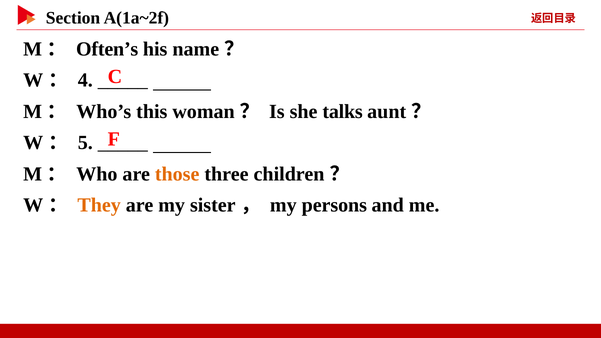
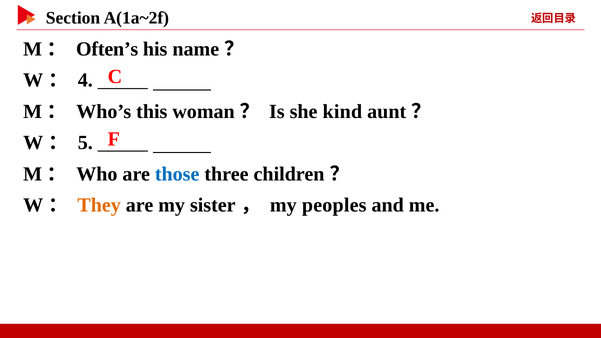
talks: talks -> kind
those colour: orange -> blue
persons: persons -> peoples
